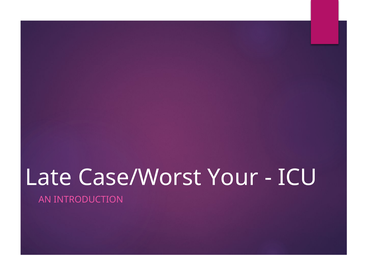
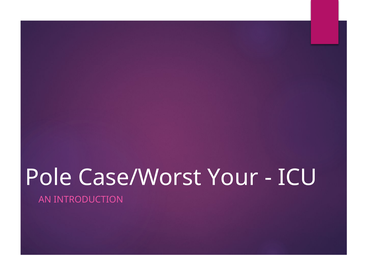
Late: Late -> Pole
